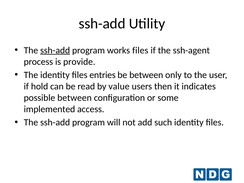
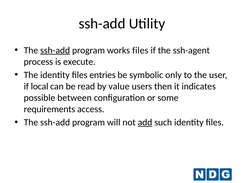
provide: provide -> execute
be between: between -> symbolic
hold: hold -> local
implemented: implemented -> requirements
add underline: none -> present
